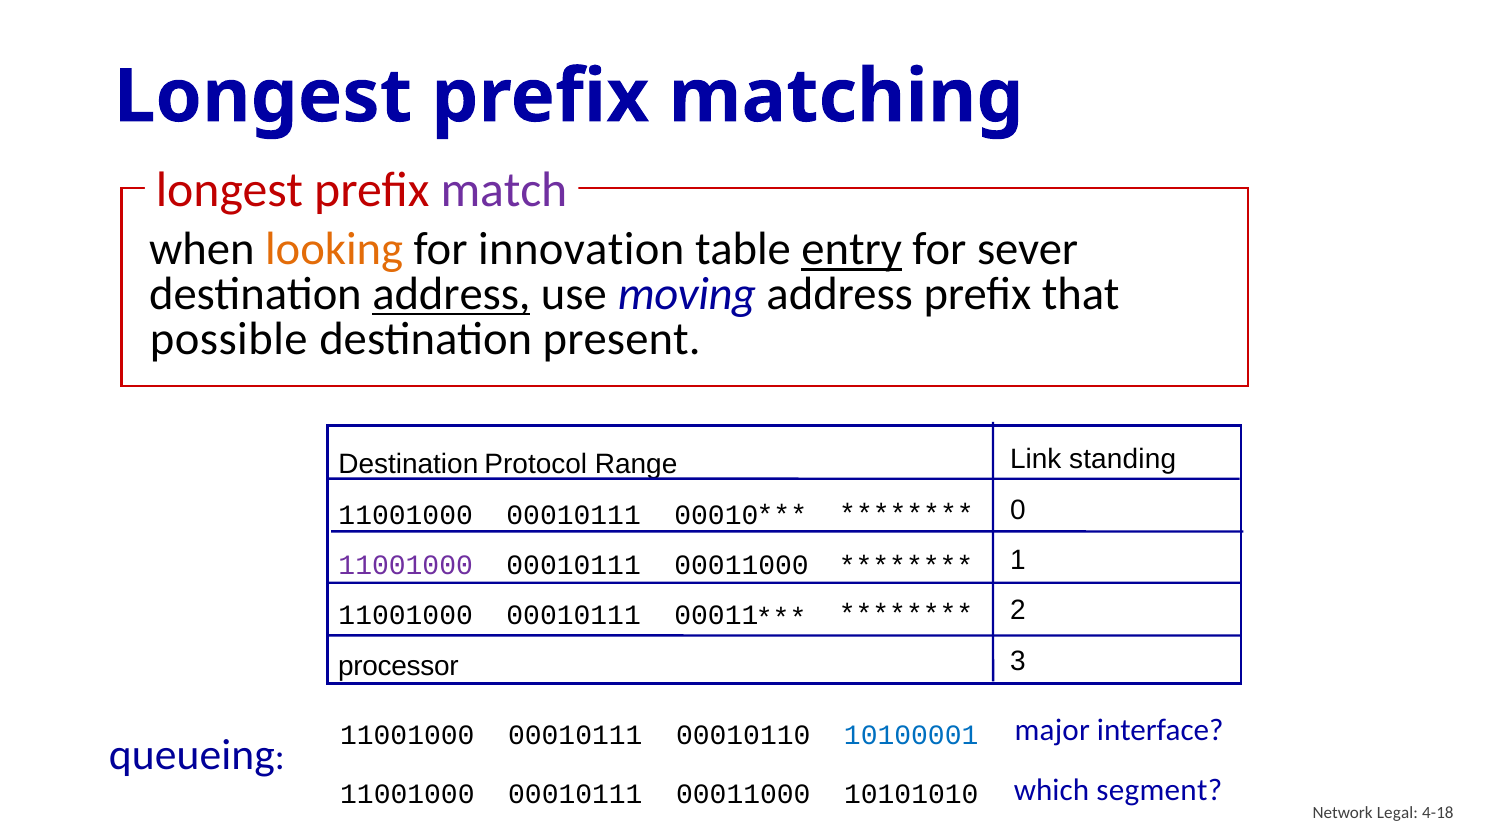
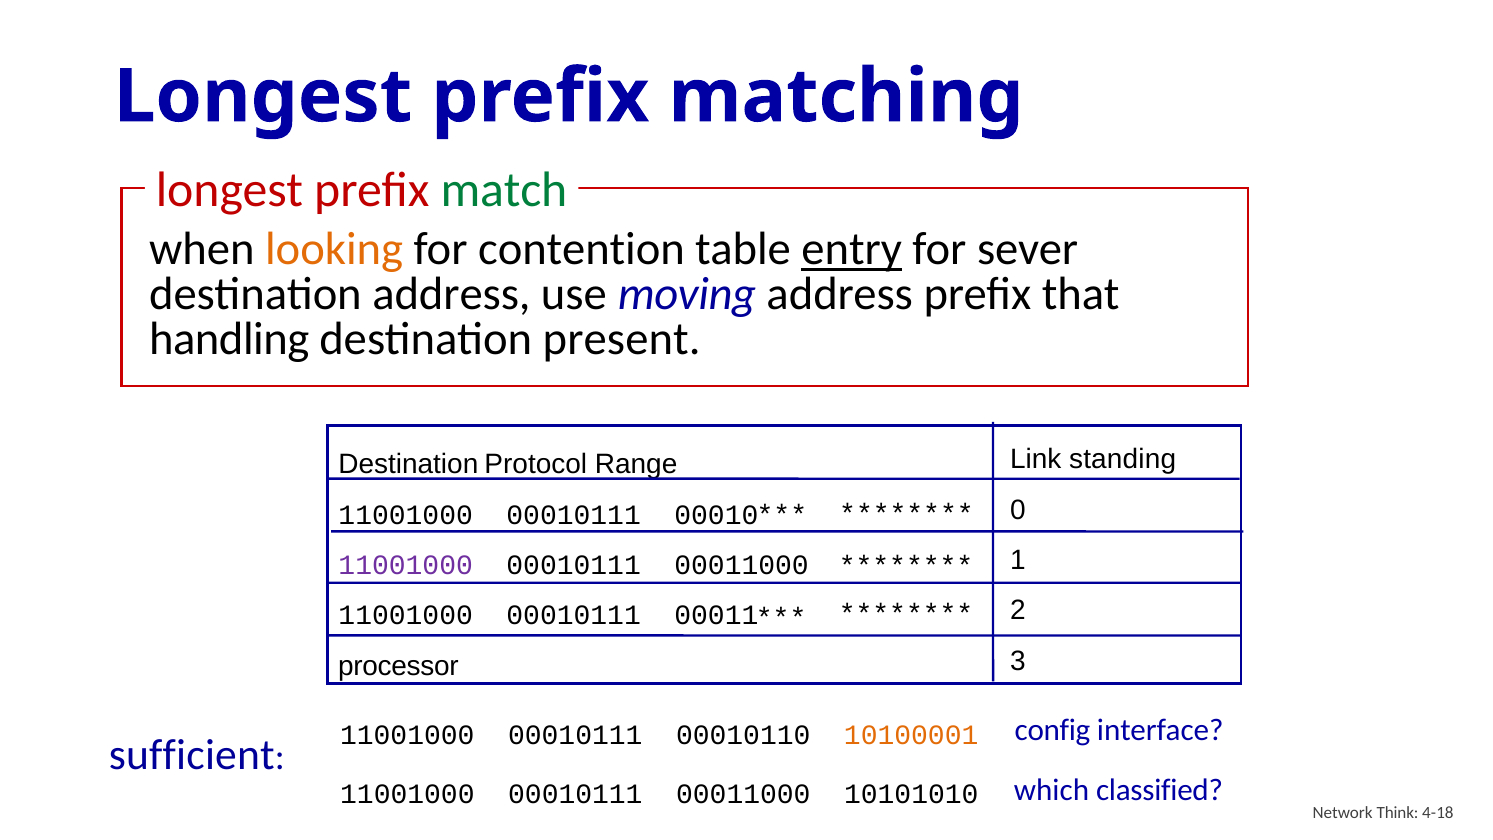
match colour: purple -> green
innovation: innovation -> contention
address at (451, 294) underline: present -> none
possible: possible -> handling
major: major -> config
10100001 colour: blue -> orange
queueing: queueing -> sufficient
segment: segment -> classified
Legal: Legal -> Think
